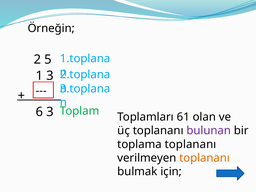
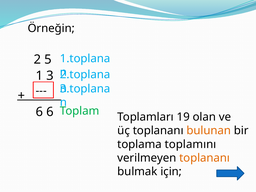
6 3: 3 -> 6
61: 61 -> 19
bulunan colour: purple -> orange
toplama toplananı: toplananı -> toplamını
